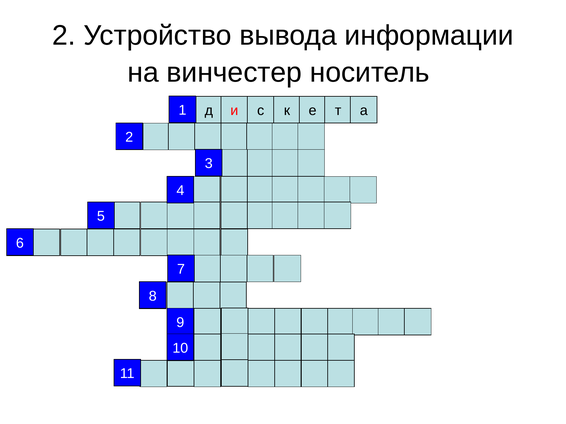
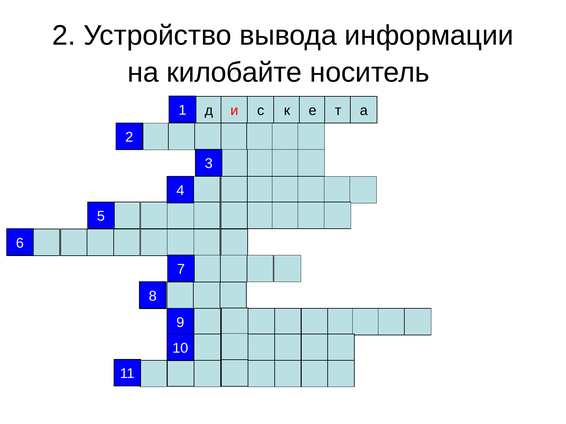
винчестер: винчестер -> килобайте
